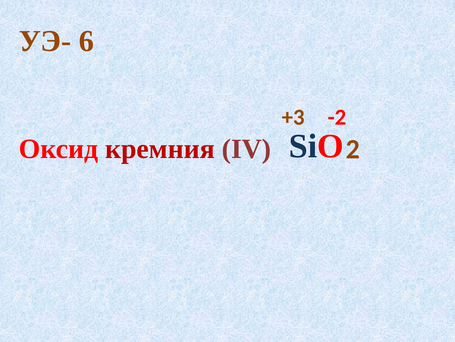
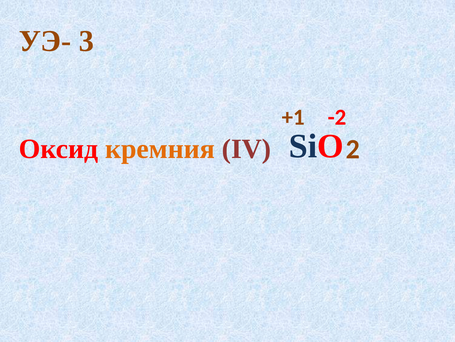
6: 6 -> 3
+3: +3 -> +1
кремния colour: red -> orange
